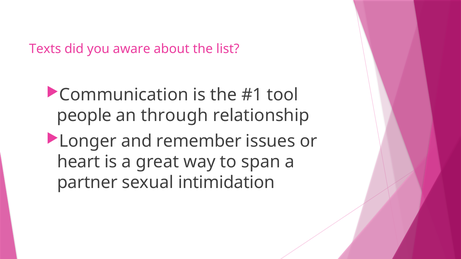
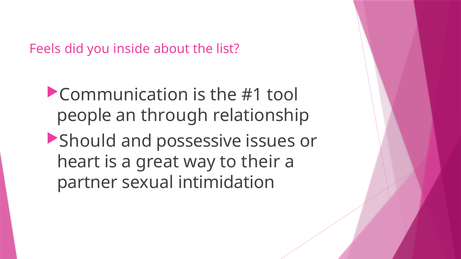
Texts: Texts -> Feels
aware: aware -> inside
Longer: Longer -> Should
remember: remember -> possessive
span: span -> their
